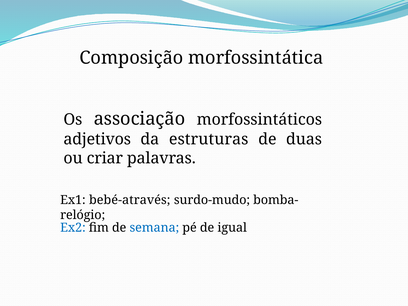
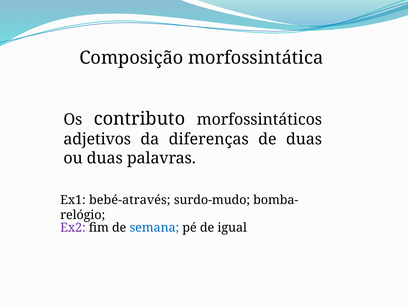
associação: associação -> contributo
estruturas: estruturas -> diferenças
ou criar: criar -> duas
Ex2 colour: blue -> purple
